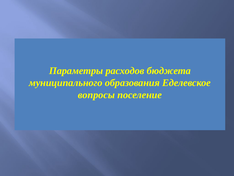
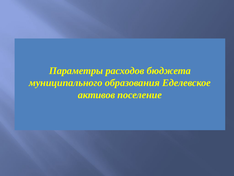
вопросы: вопросы -> активов
